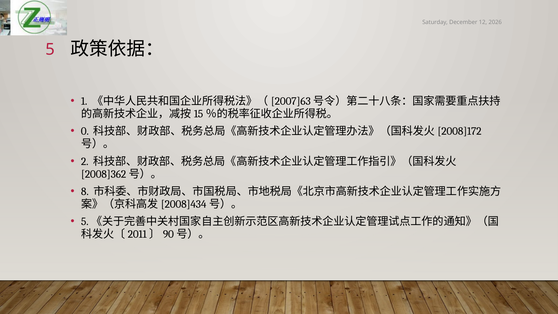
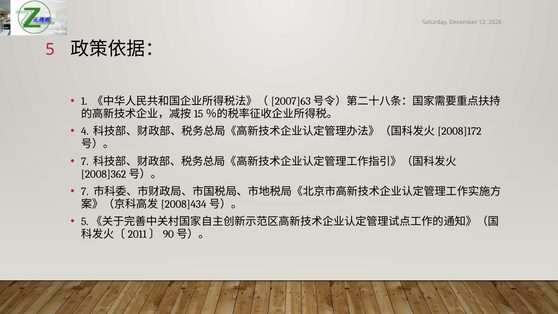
0: 0 -> 4
2 at (85, 161): 2 -> 7
8 at (85, 191): 8 -> 7
